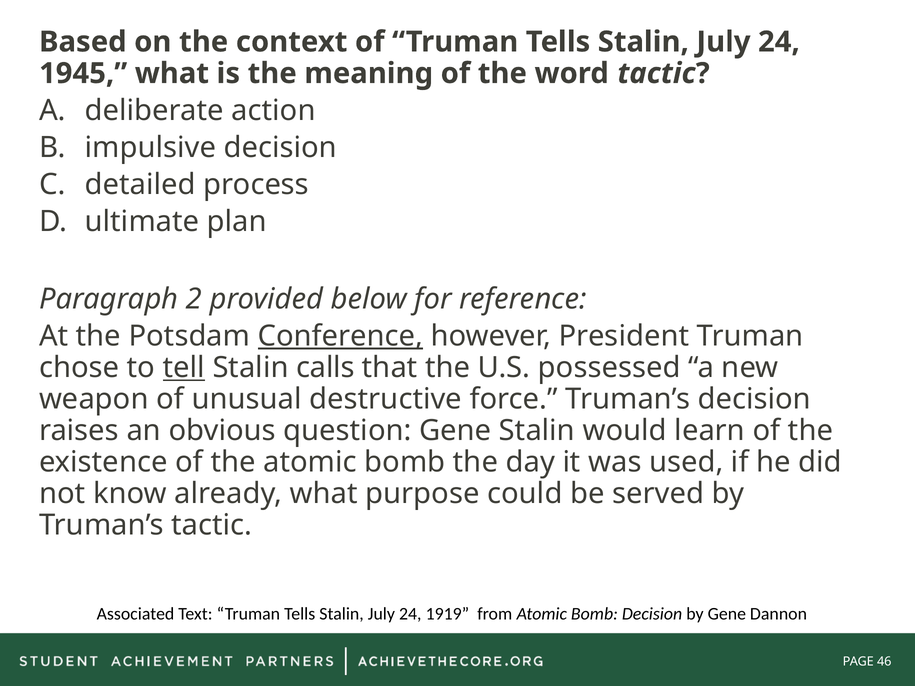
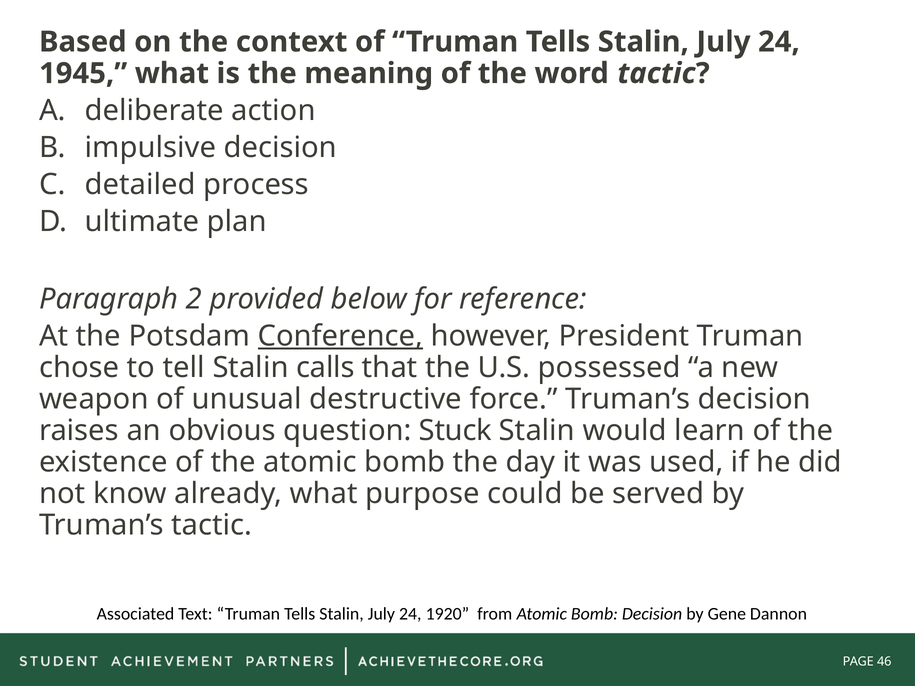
tell underline: present -> none
question Gene: Gene -> Stuck
1919: 1919 -> 1920
